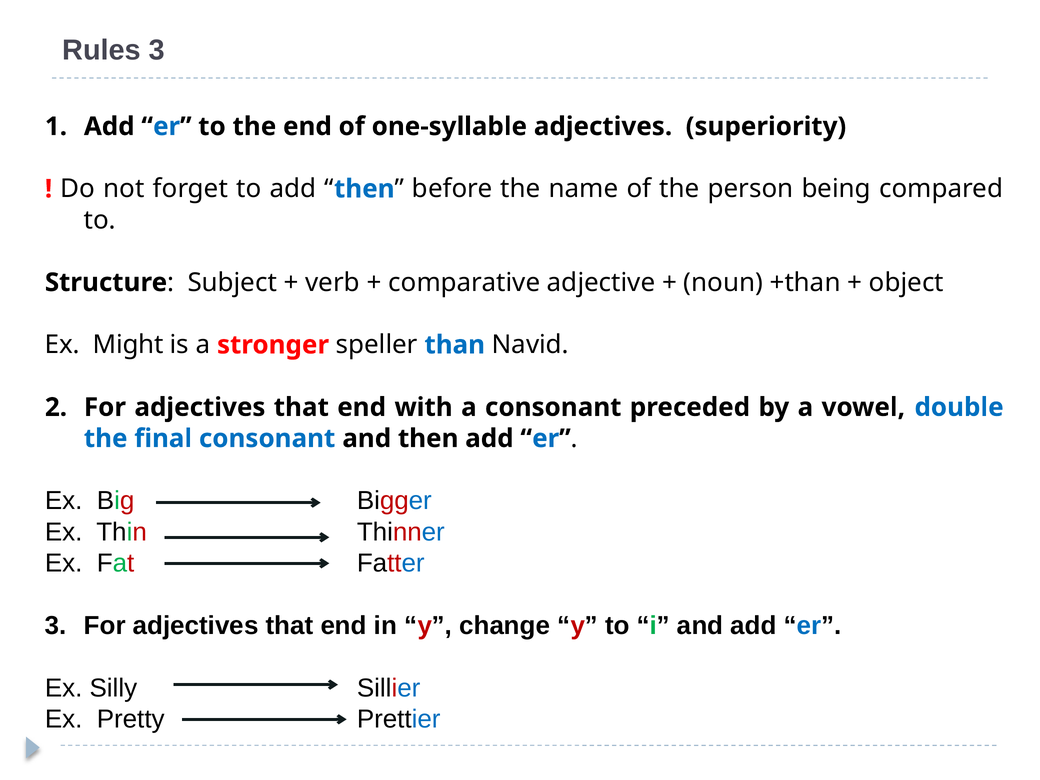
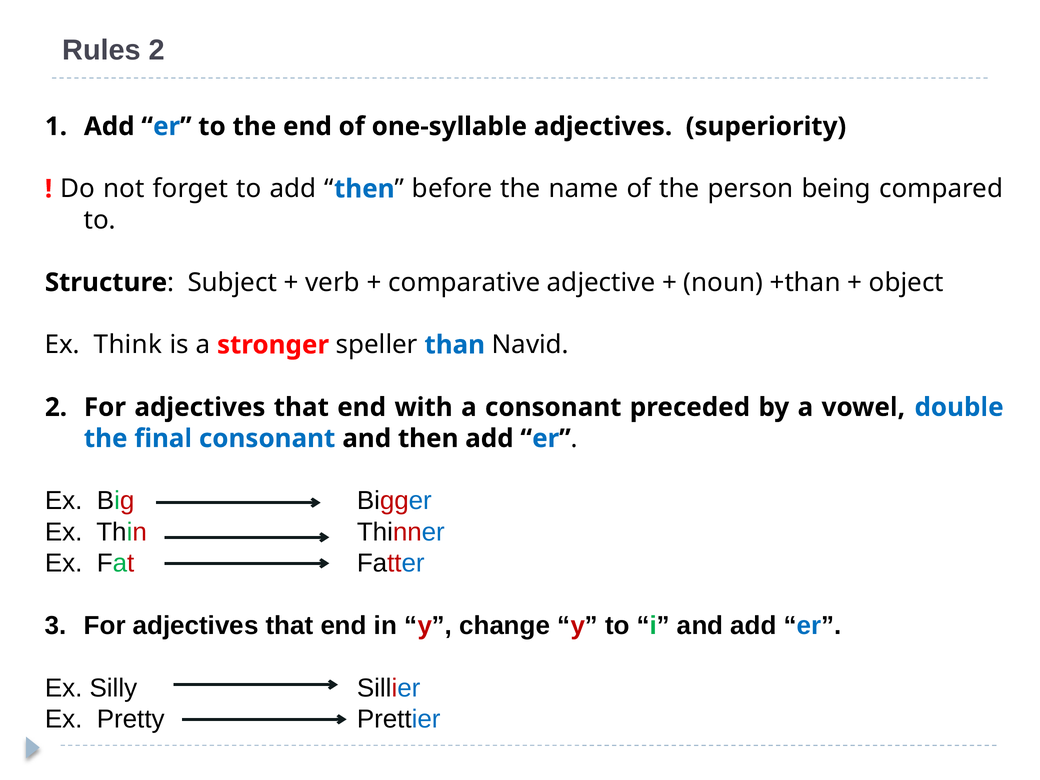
Rules 3: 3 -> 2
Might: Might -> Think
